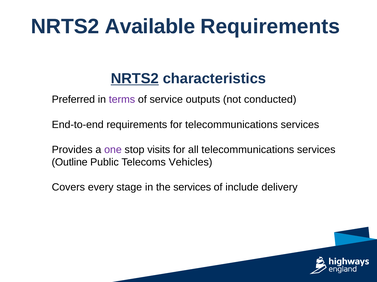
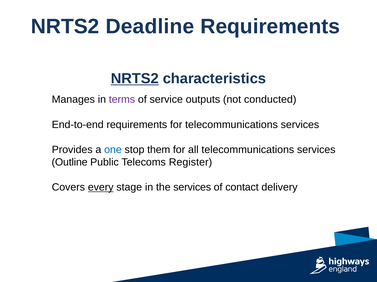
Available: Available -> Deadline
Preferred: Preferred -> Manages
one colour: purple -> blue
visits: visits -> them
Vehicles: Vehicles -> Register
every underline: none -> present
include: include -> contact
